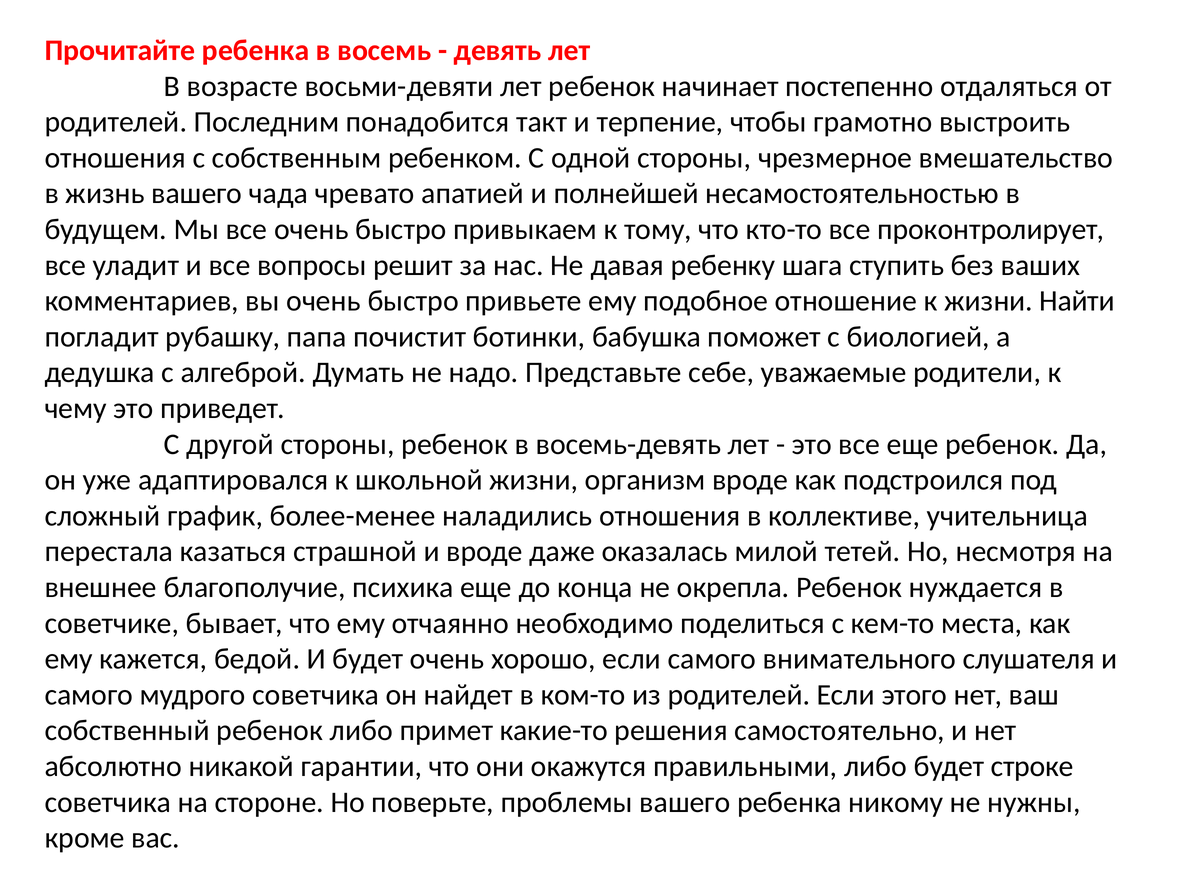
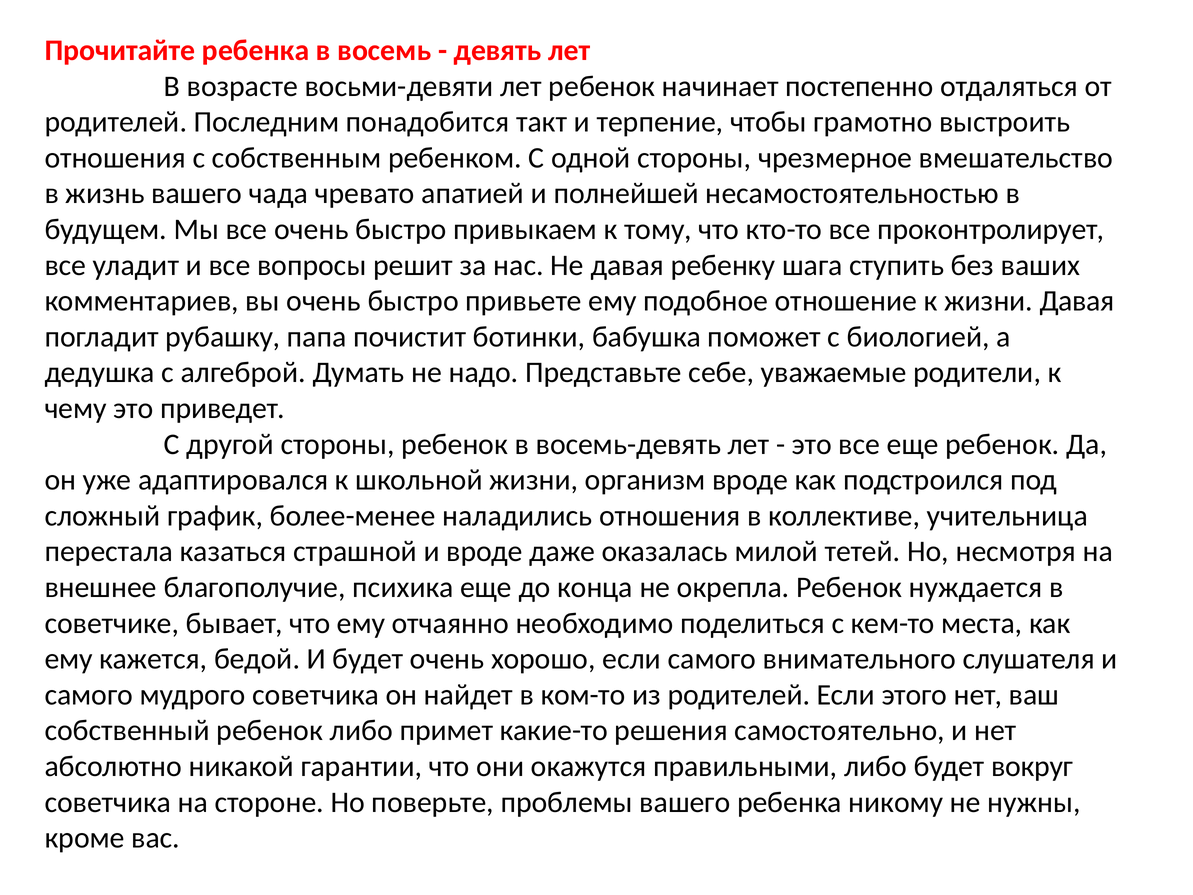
жизни Найти: Найти -> Давая
строке: строке -> вокруг
